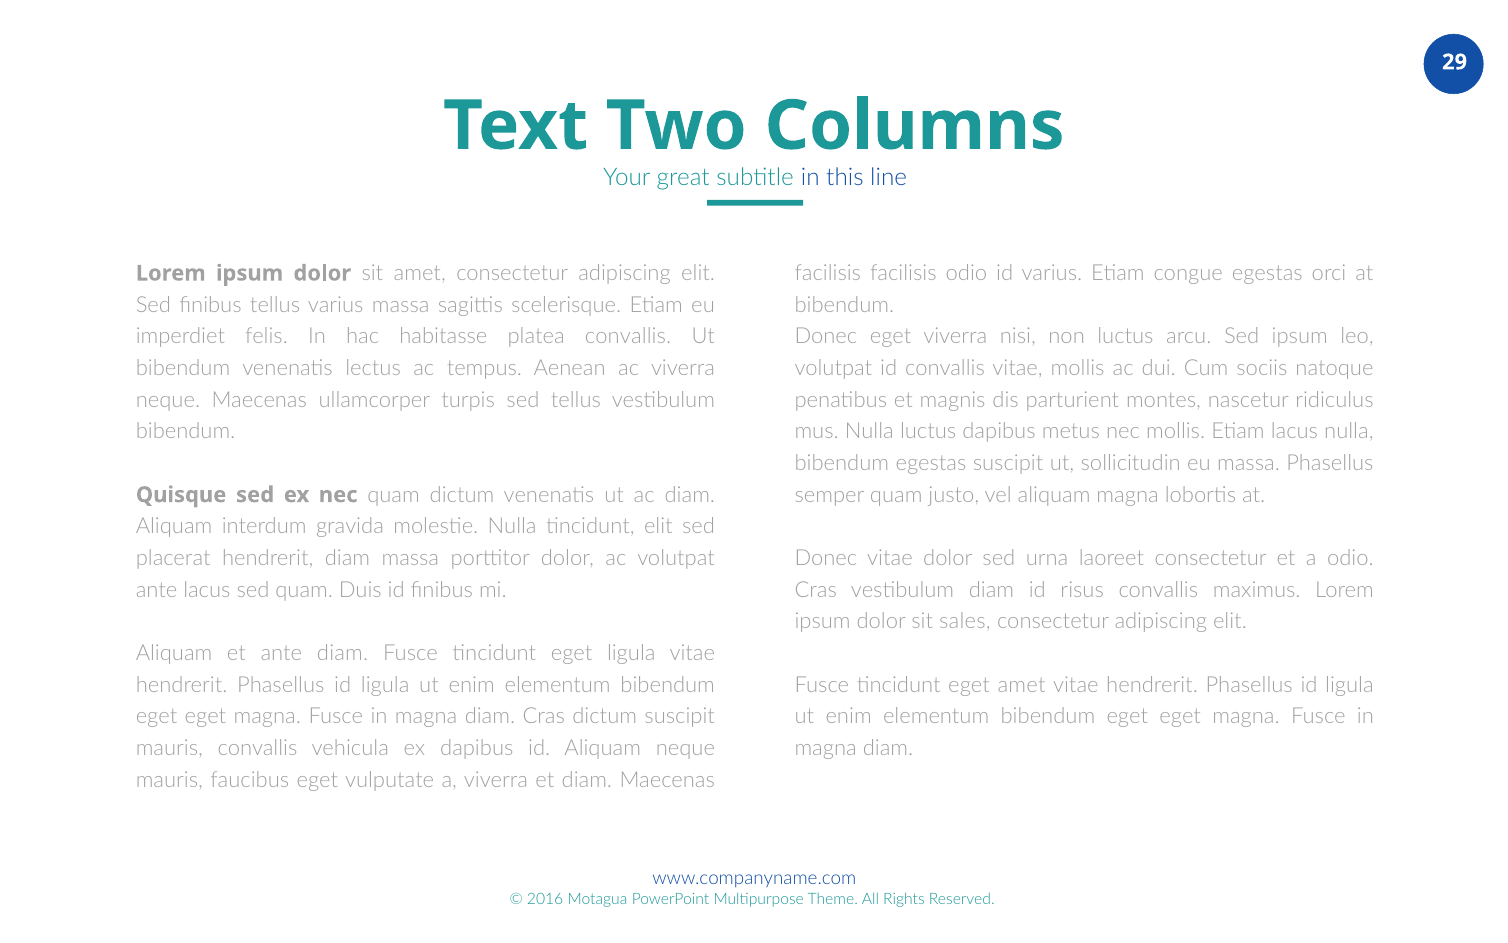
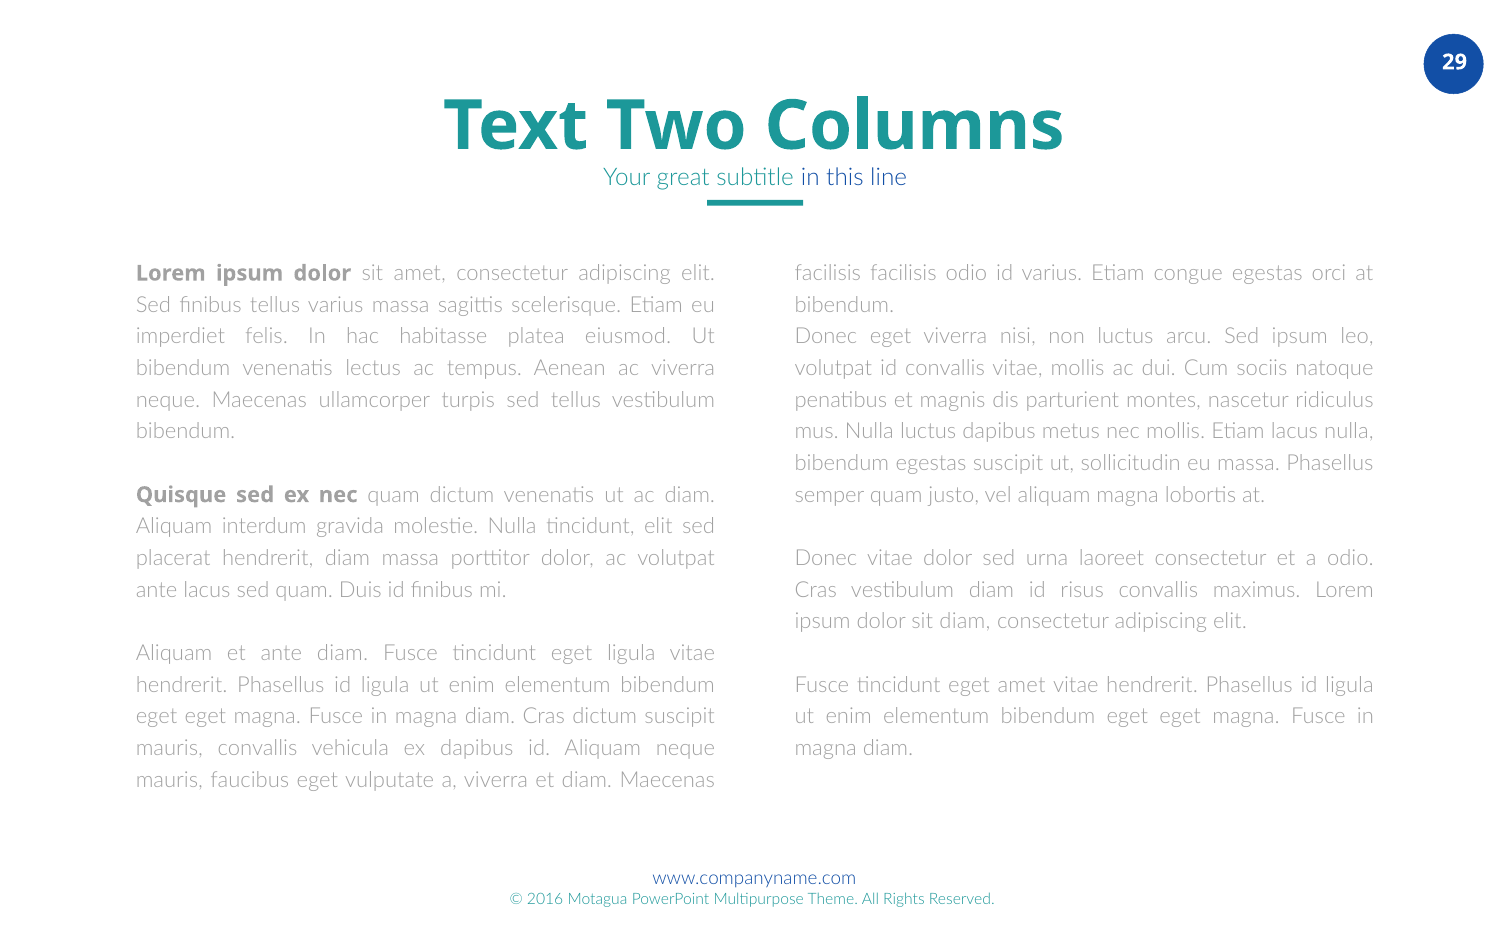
platea convallis: convallis -> eiusmod
sit sales: sales -> diam
